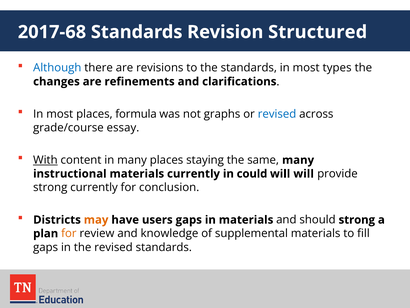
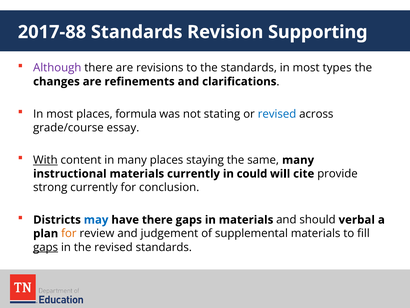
2017-68: 2017-68 -> 2017-88
Structured: Structured -> Supporting
Although colour: blue -> purple
graphs: graphs -> stating
will will: will -> cite
may colour: orange -> blue
have users: users -> there
should strong: strong -> verbal
knowledge: knowledge -> judgement
gaps at (46, 247) underline: none -> present
